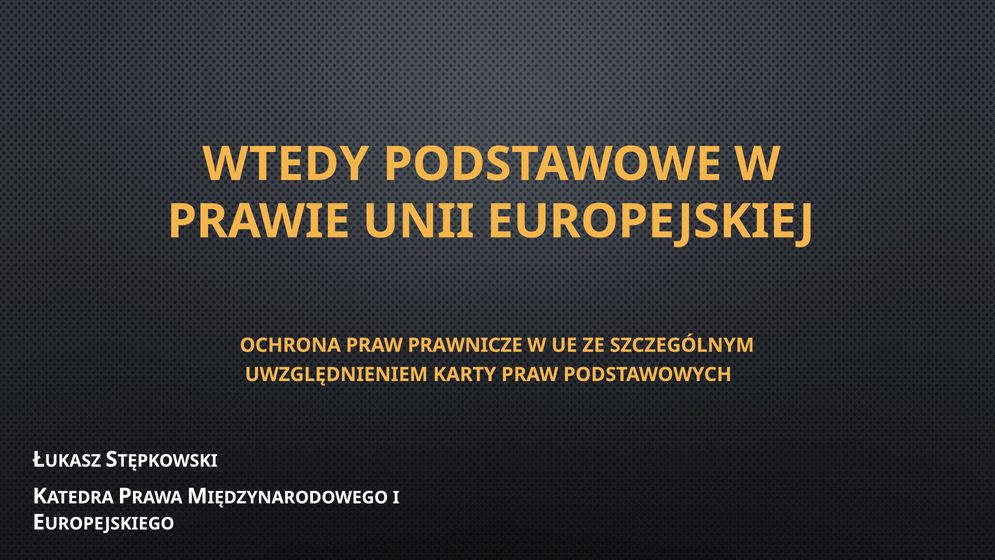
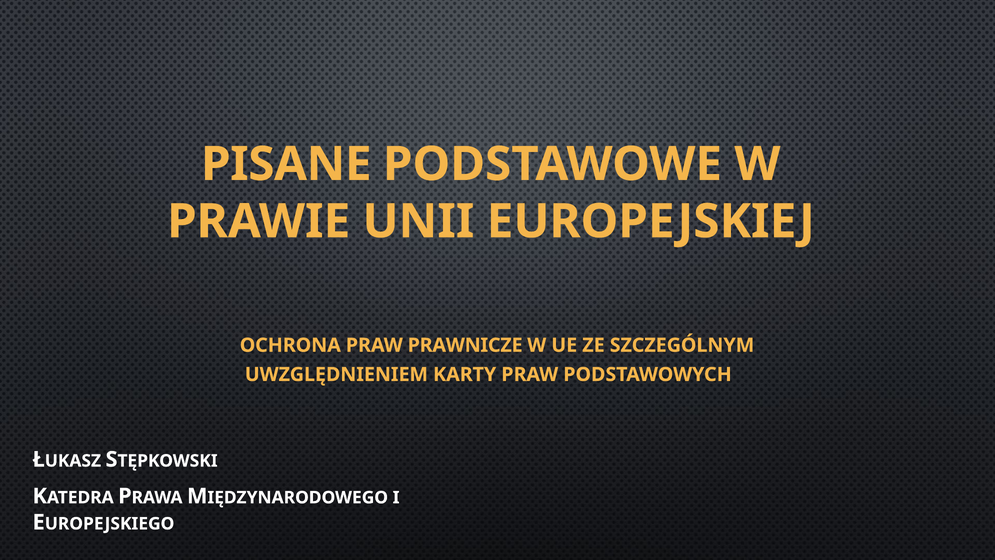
WTEDY: WTEDY -> PISANE
